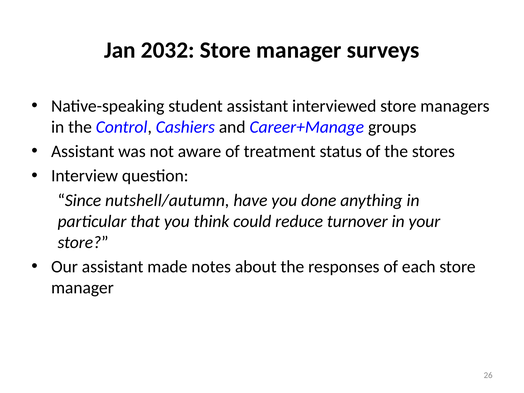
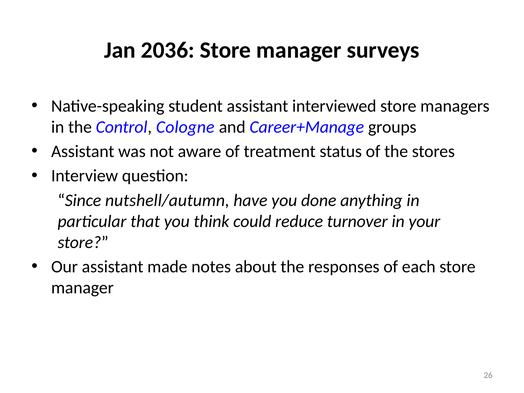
2032: 2032 -> 2036
Cashiers: Cashiers -> Cologne
